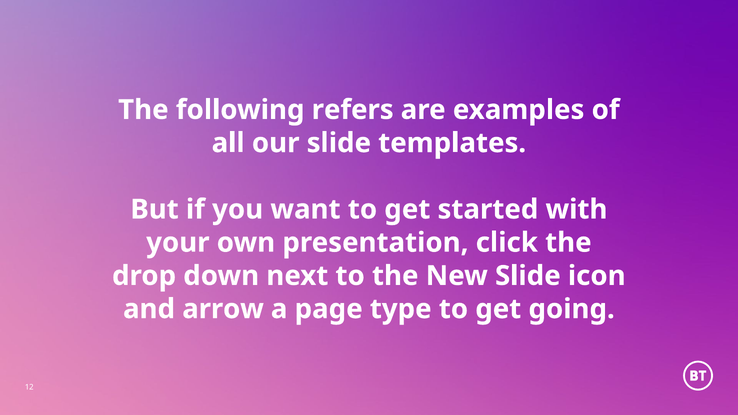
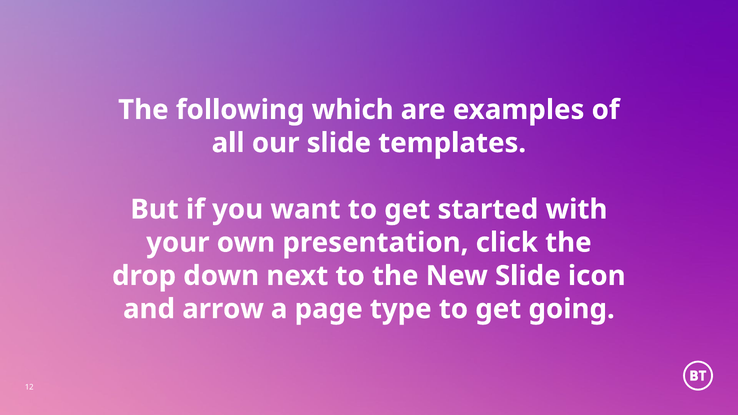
refers: refers -> which
